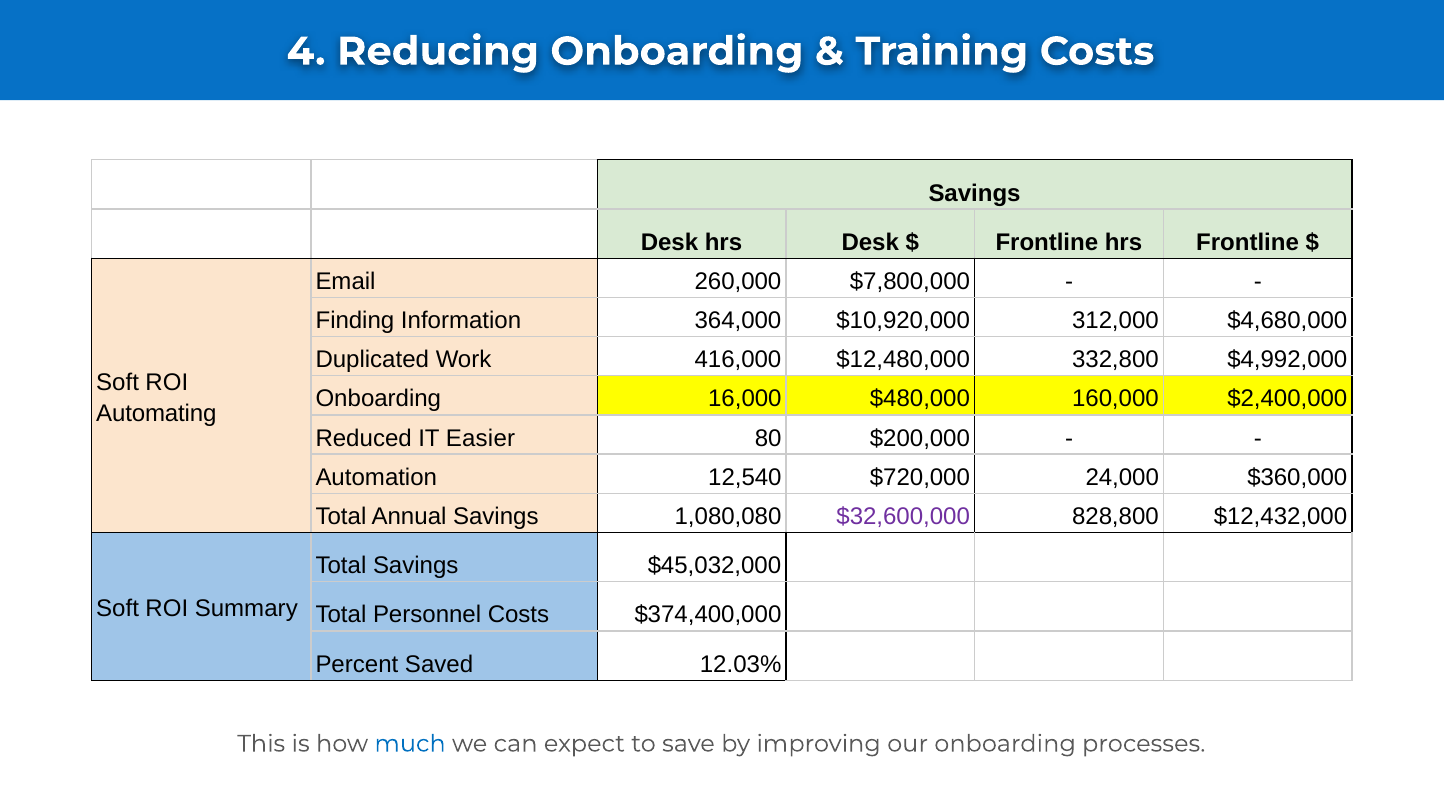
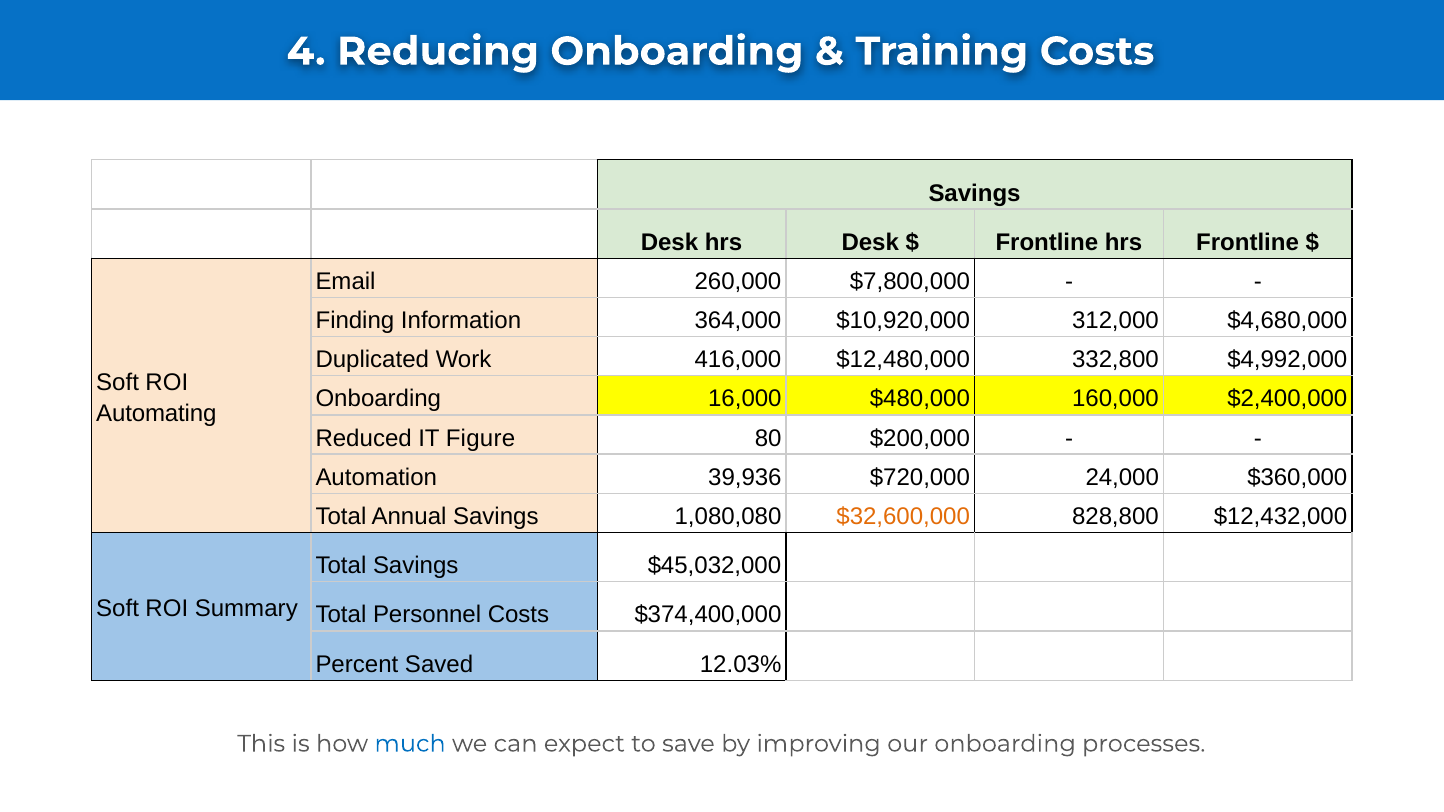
Easier: Easier -> Figure
12,540: 12,540 -> 39,936
$32,600,000 colour: purple -> orange
